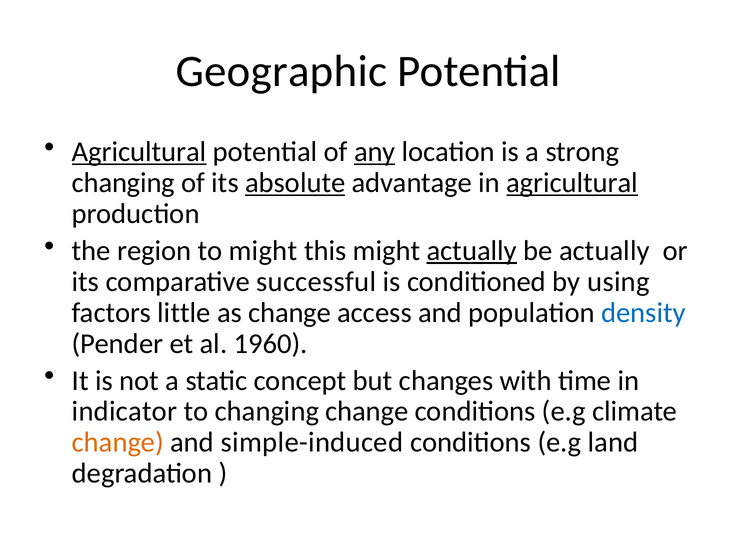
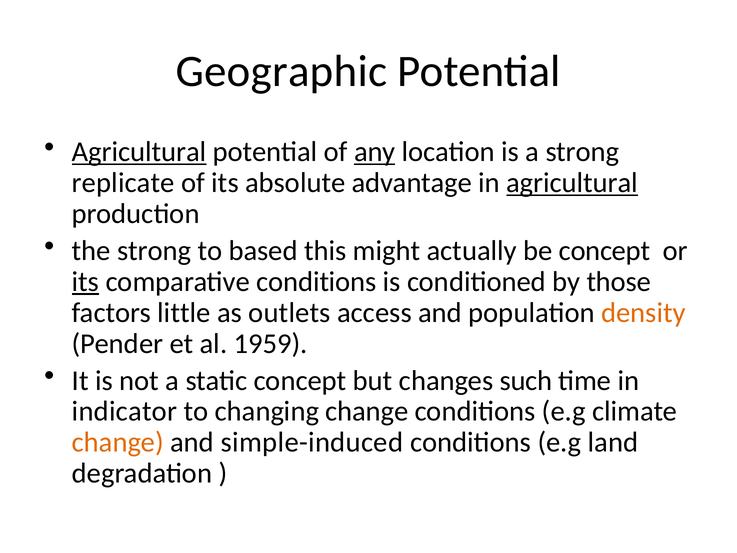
changing at (123, 183): changing -> replicate
absolute underline: present -> none
the region: region -> strong
to might: might -> based
actually at (472, 251) underline: present -> none
be actually: actually -> concept
its at (86, 282) underline: none -> present
comparative successful: successful -> conditions
using: using -> those
as change: change -> outlets
density colour: blue -> orange
1960: 1960 -> 1959
with: with -> such
